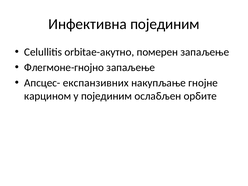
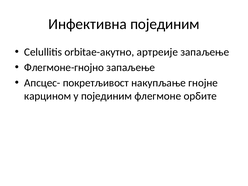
померен: померен -> артреије
експанзивних: експанзивних -> покретљивост
ослабљен: ослабљен -> флегмоне
